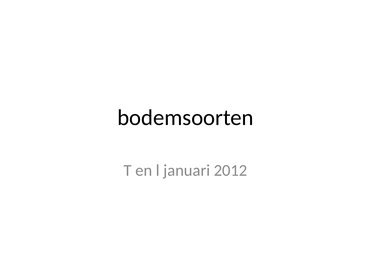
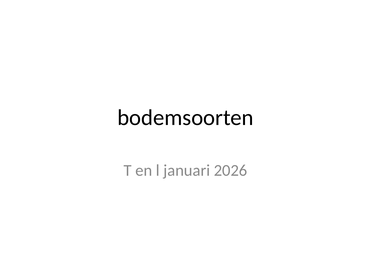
2012: 2012 -> 2026
